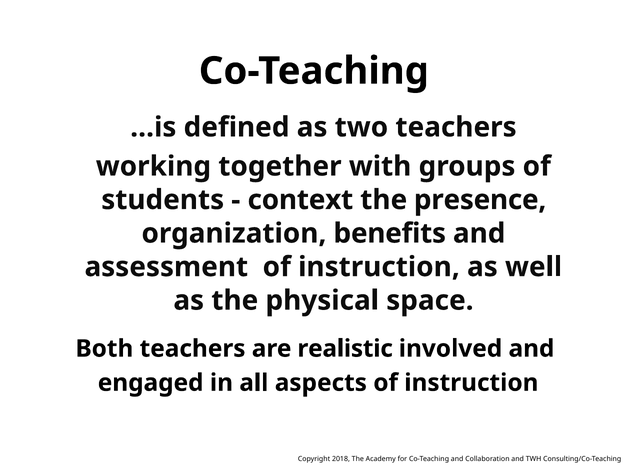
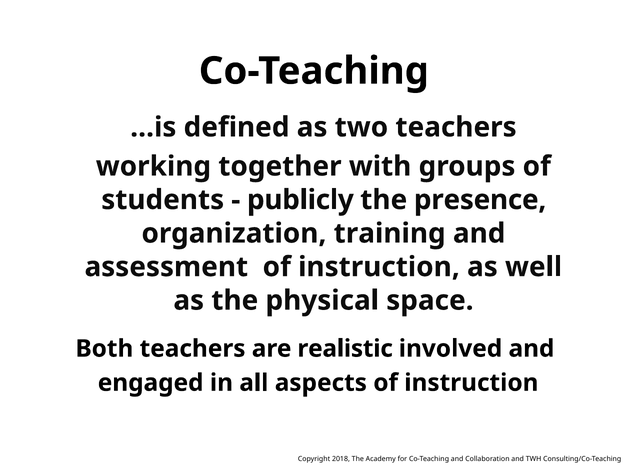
context: context -> publicly
benefits: benefits -> training
